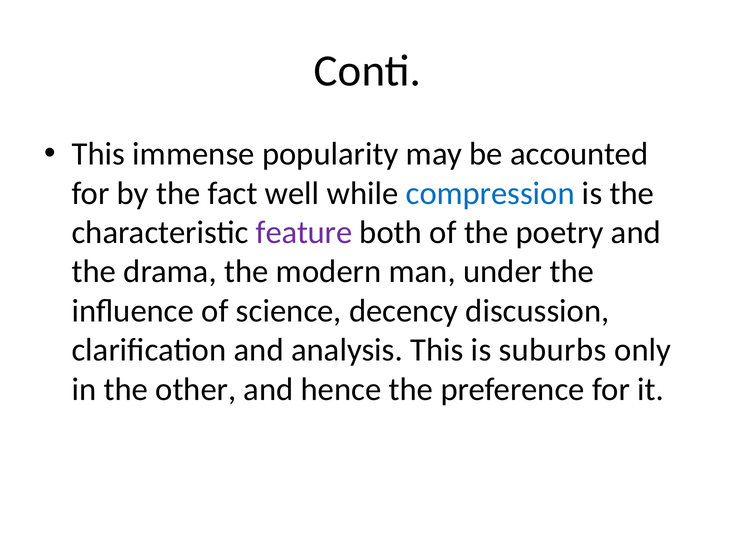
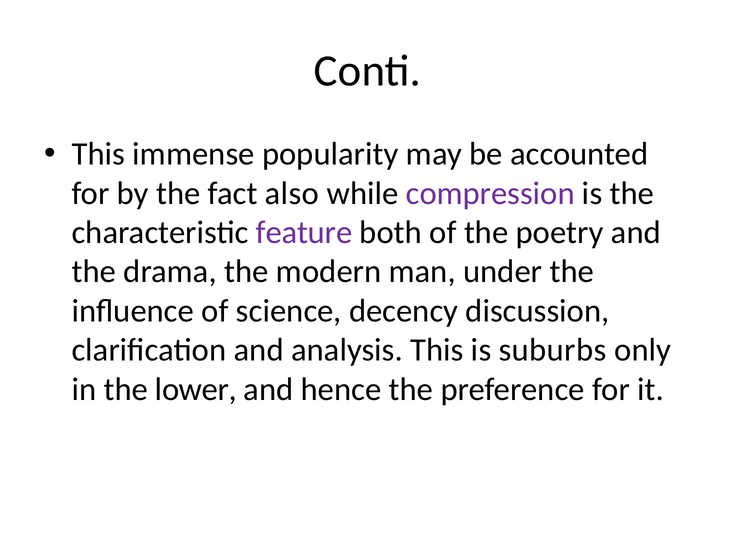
well: well -> also
compression colour: blue -> purple
other: other -> lower
